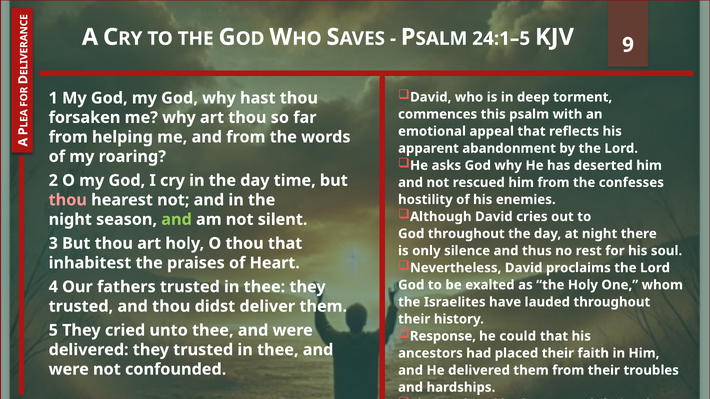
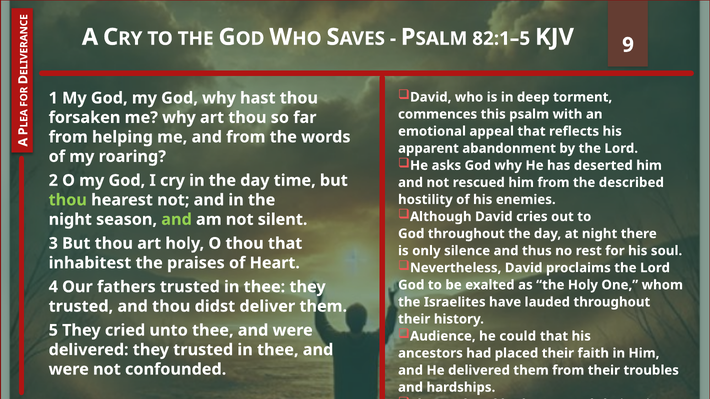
24:1–5: 24:1–5 -> 82:1–5
confesses: confesses -> described
thou at (68, 200) colour: pink -> light green
Response: Response -> Audience
